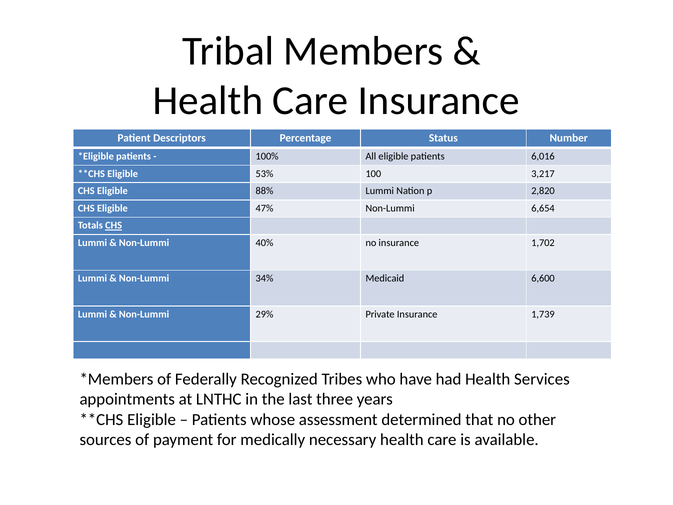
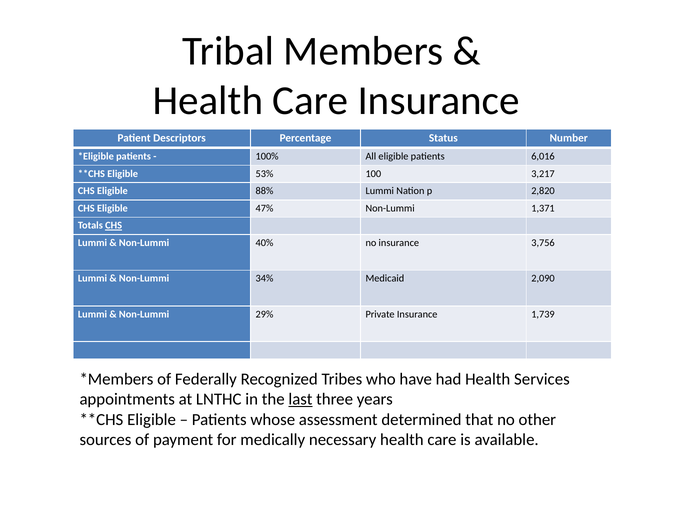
6,654: 6,654 -> 1,371
1,702: 1,702 -> 3,756
6,600: 6,600 -> 2,090
last underline: none -> present
